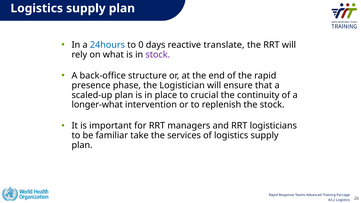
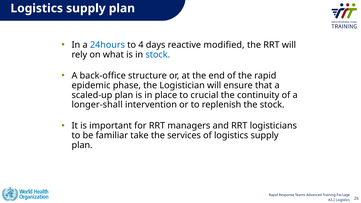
0: 0 -> 4
translate: translate -> modified
stock at (158, 55) colour: purple -> blue
presence: presence -> epidemic
longer-what: longer-what -> longer-shall
